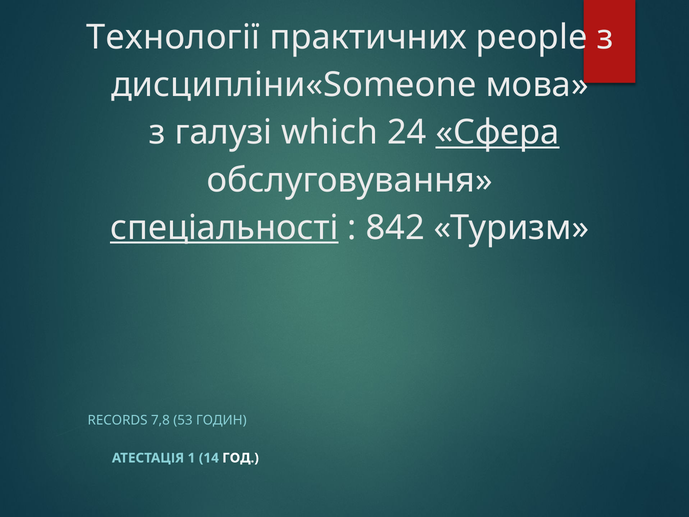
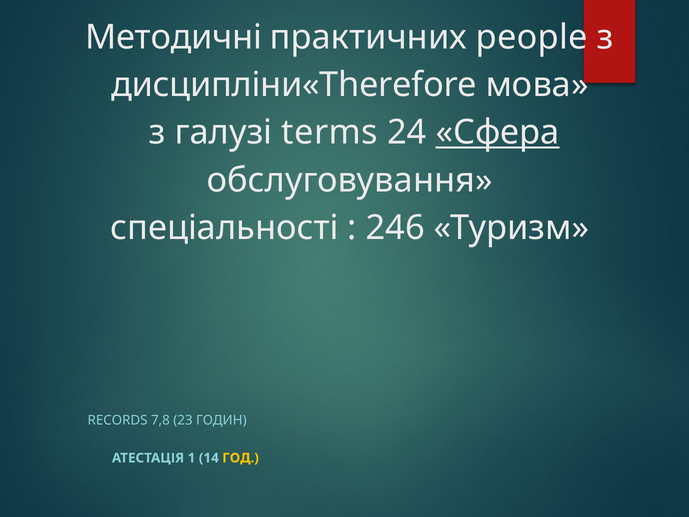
Технології: Технології -> Методичні
дисципліни«Someone: дисципліни«Someone -> дисципліни«Therefore
which: which -> terms
спеціальності underline: present -> none
842: 842 -> 246
53: 53 -> 23
ГОД colour: white -> yellow
